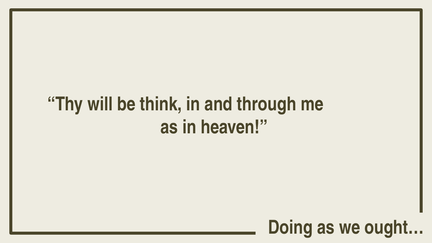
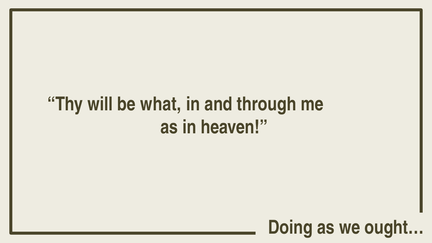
think: think -> what
